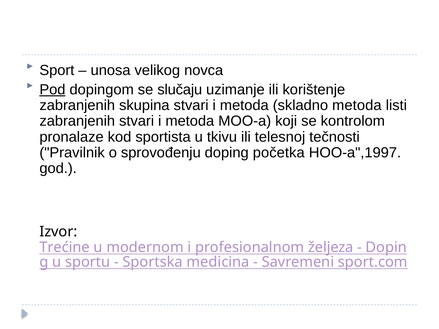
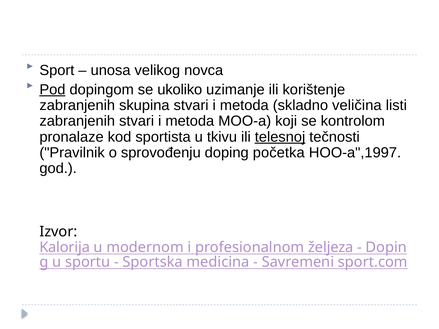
slučaju: slučaju -> ukoliko
skladno metoda: metoda -> veličina
telesnoj underline: none -> present
Trećine: Trećine -> Kalorija
